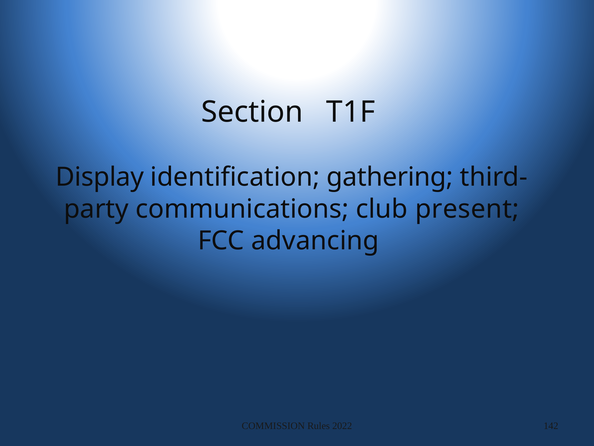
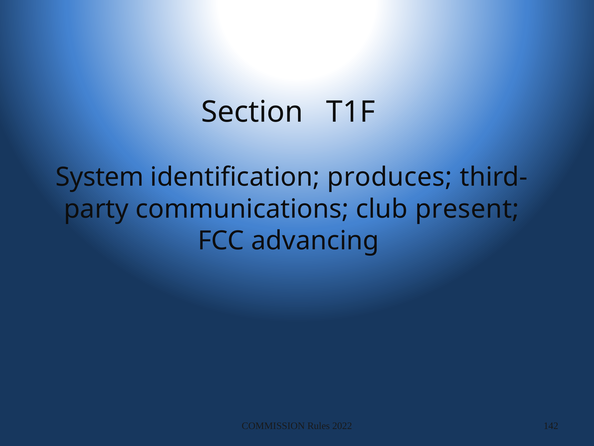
Display: Display -> System
gathering: gathering -> produces
